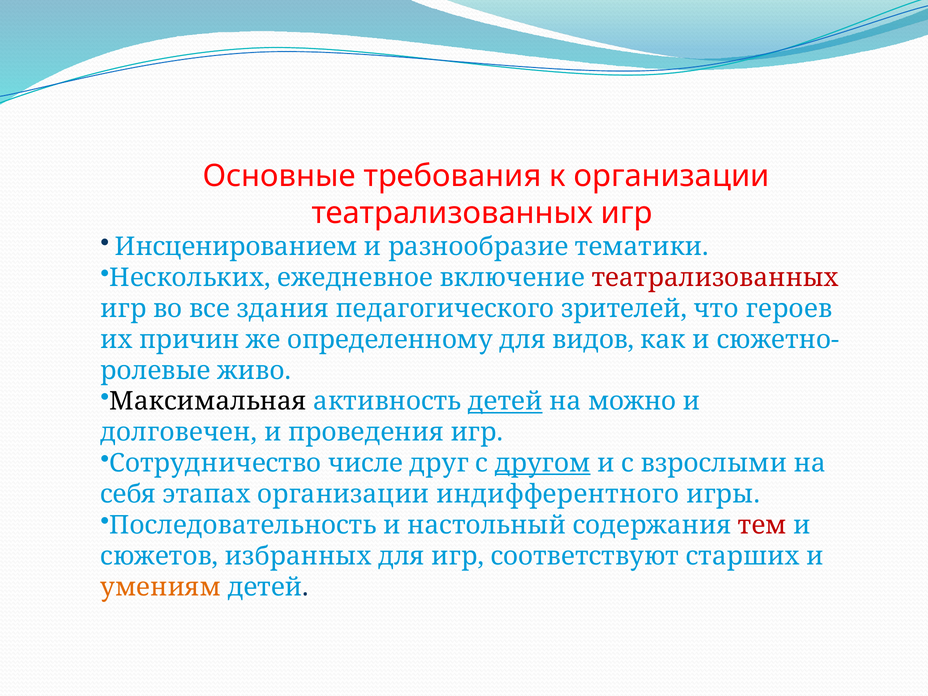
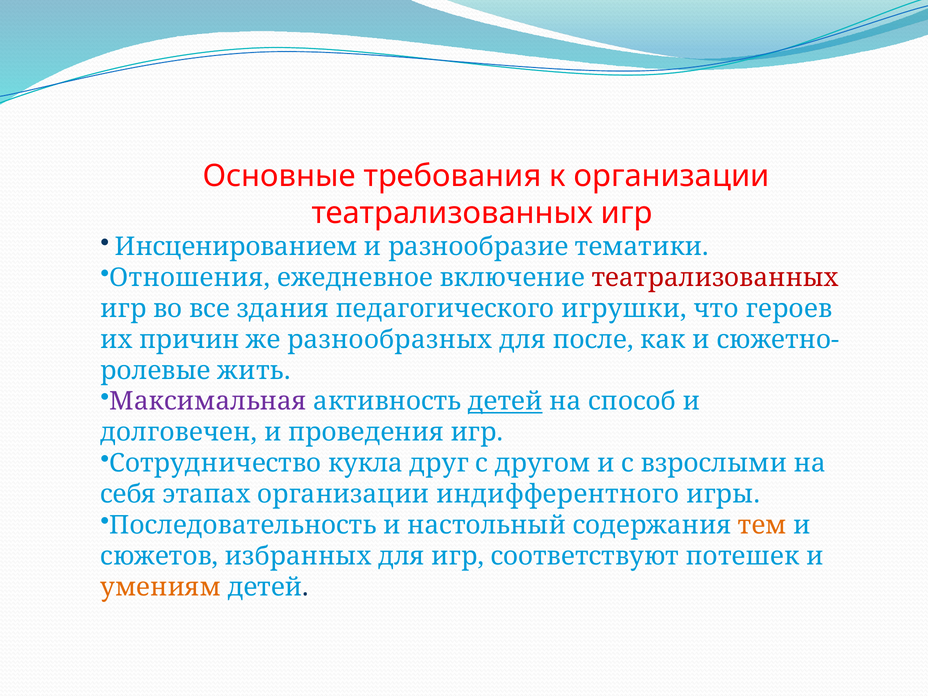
Нескольких: Нескольких -> Отношения
зрителей: зрителей -> игрушки
определенному: определенному -> разнообразных
видов: видов -> после
живо: живо -> жить
Максимальная colour: black -> purple
можно: можно -> способ
числе: числе -> кукла
другом underline: present -> none
тем colour: red -> orange
старших: старших -> потешек
